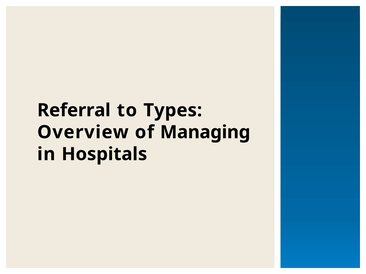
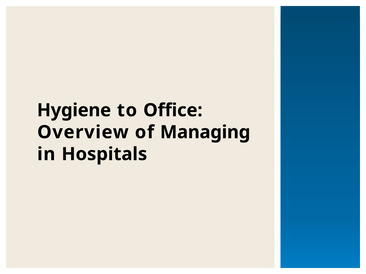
Referral: Referral -> Hygiene
Types: Types -> Office
